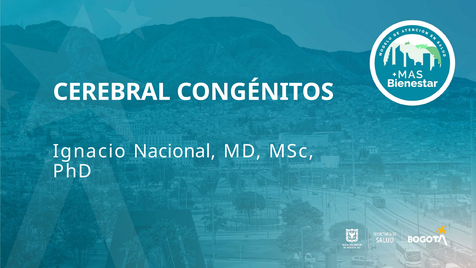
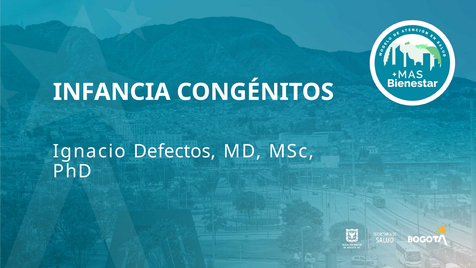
CEREBRAL: CEREBRAL -> INFANCIA
Nacional: Nacional -> Defectos
